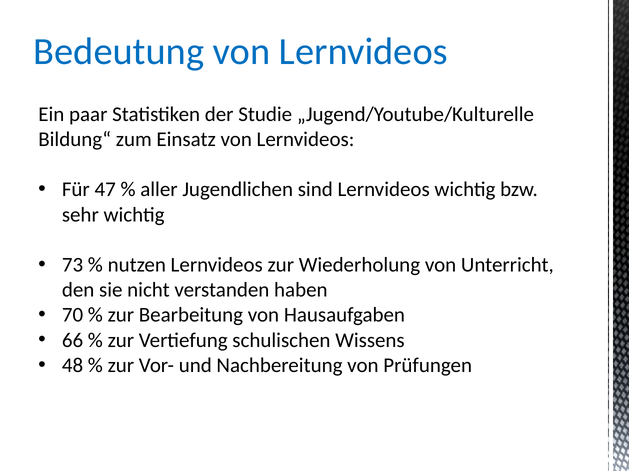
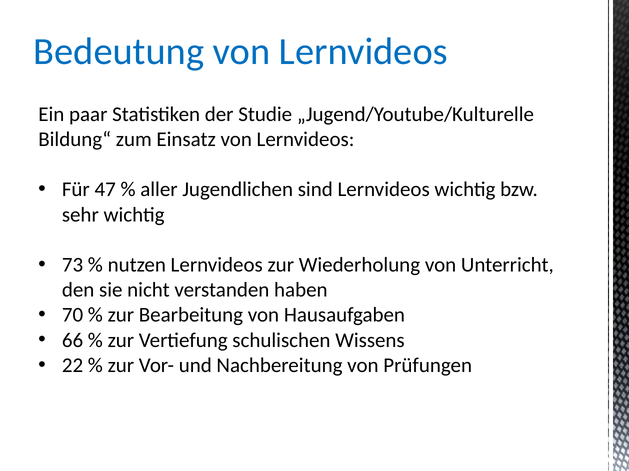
48: 48 -> 22
